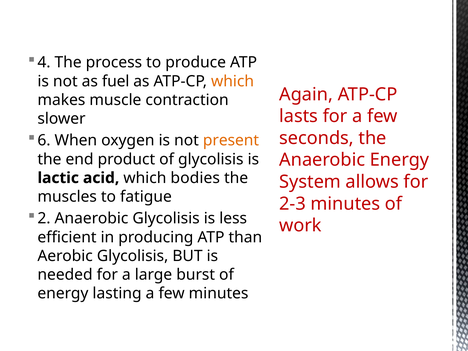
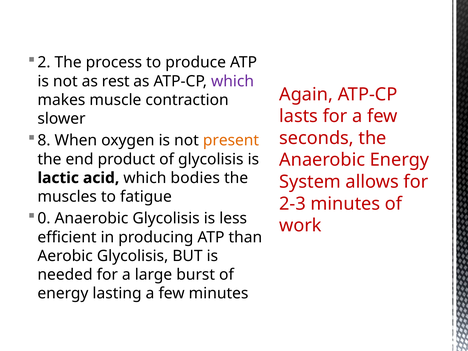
4: 4 -> 2
fuel: fuel -> rest
which at (233, 81) colour: orange -> purple
6: 6 -> 8
2: 2 -> 0
